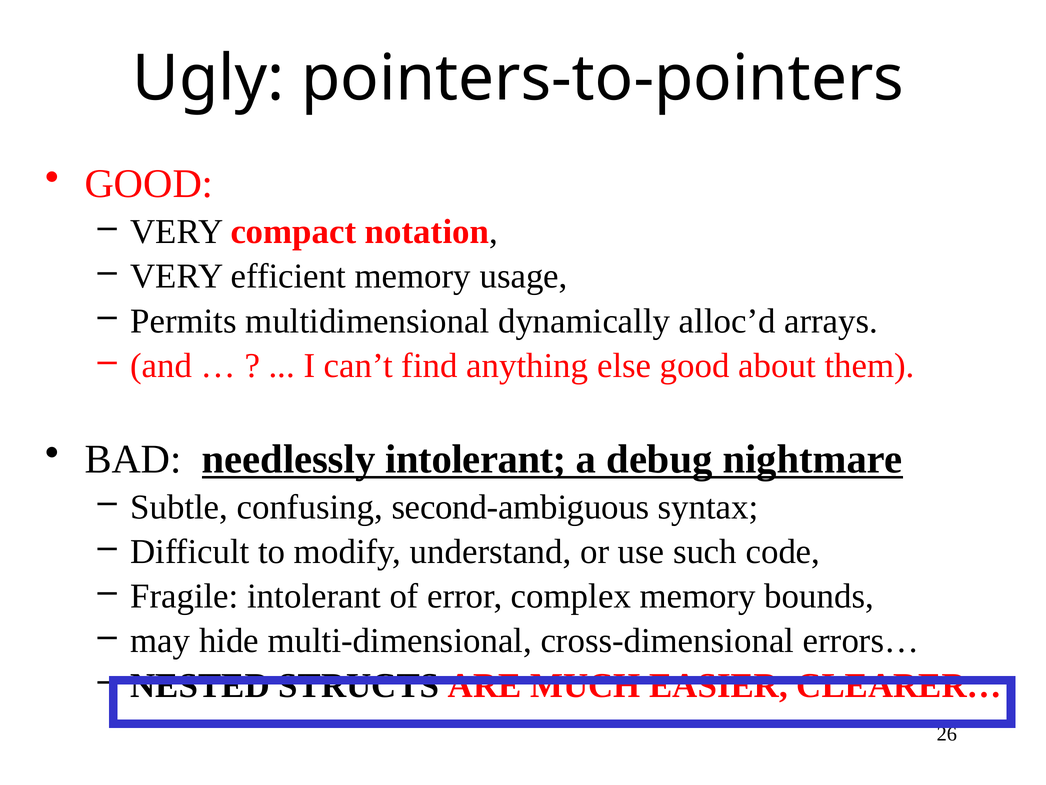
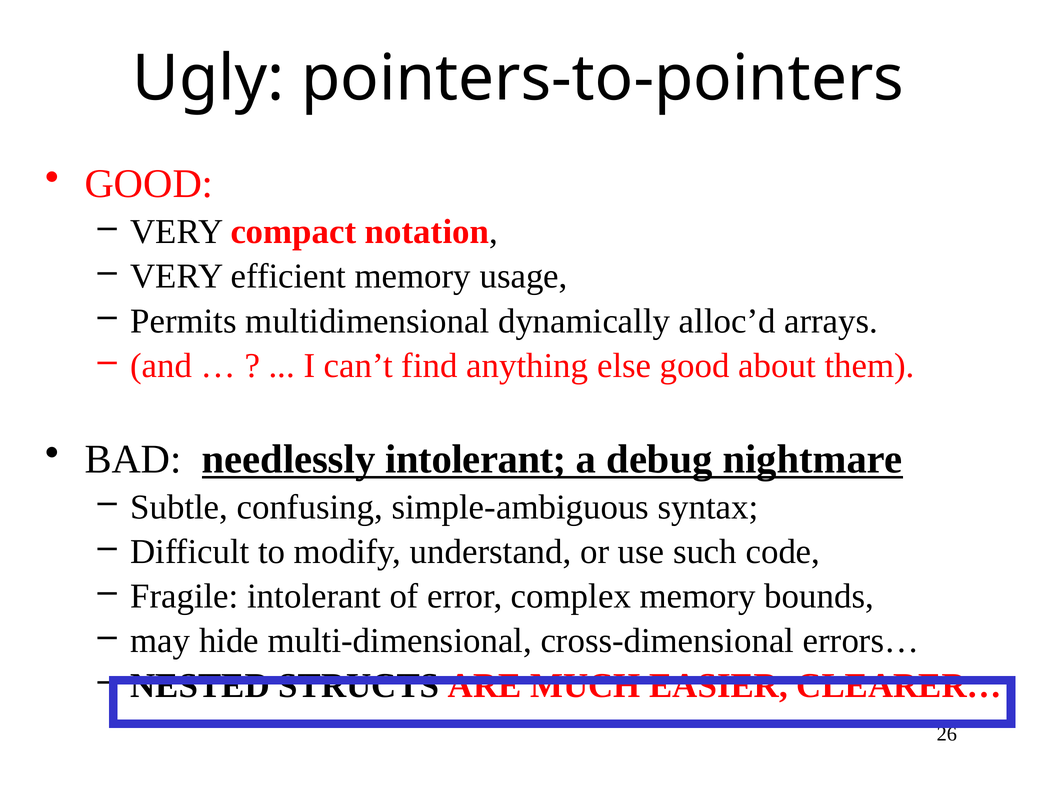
second-ambiguous: second-ambiguous -> simple-ambiguous
